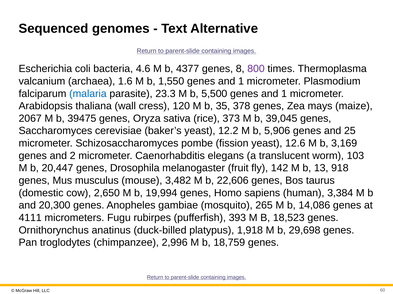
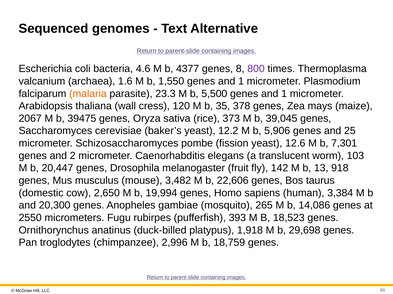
malaria colour: blue -> orange
3,169: 3,169 -> 7,301
4111: 4111 -> 2550
